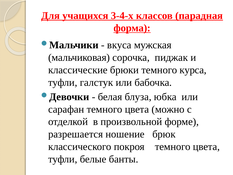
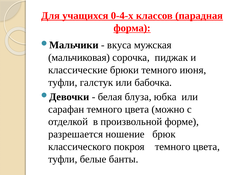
3-4-х: 3-4-х -> 0-4-х
курса: курса -> июня
